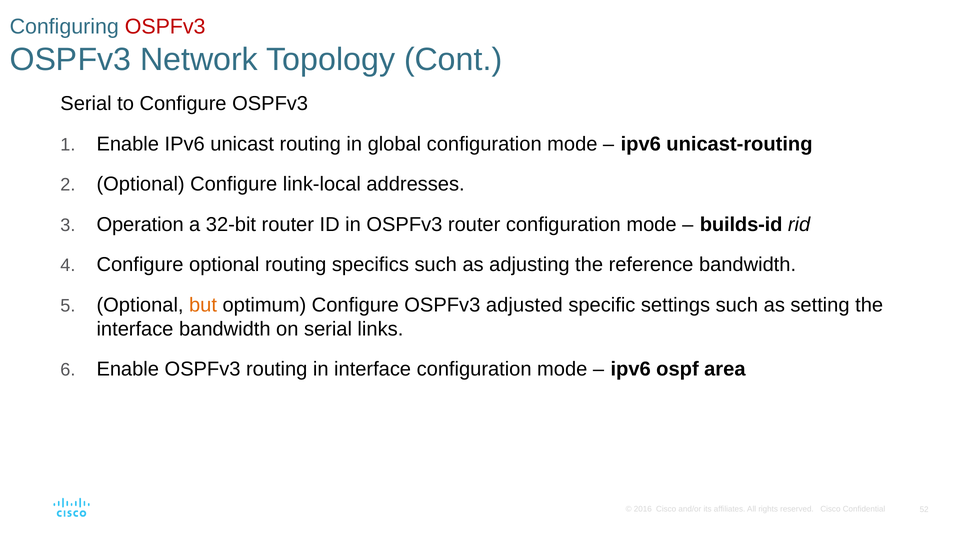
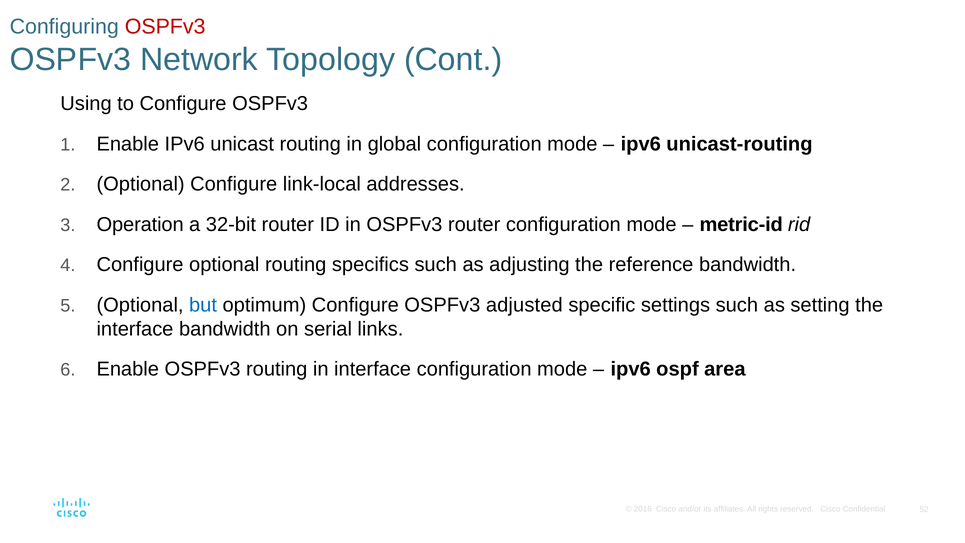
Serial at (86, 104): Serial -> Using
builds-id: builds-id -> metric-id
but colour: orange -> blue
